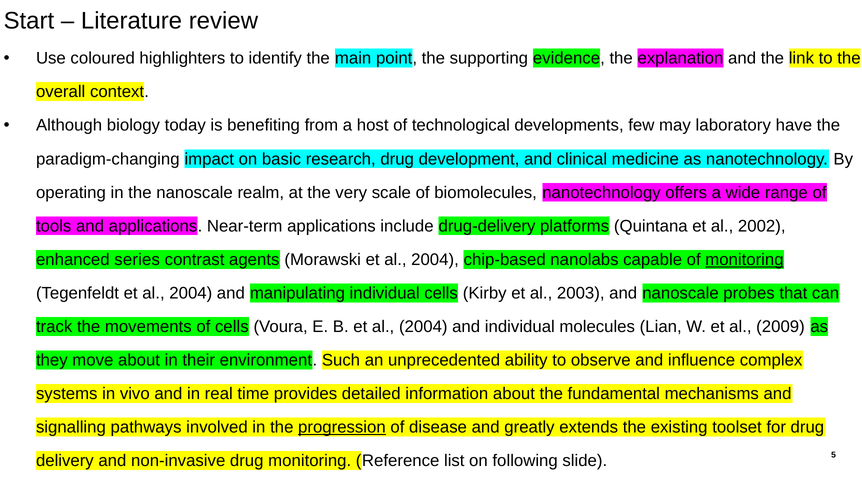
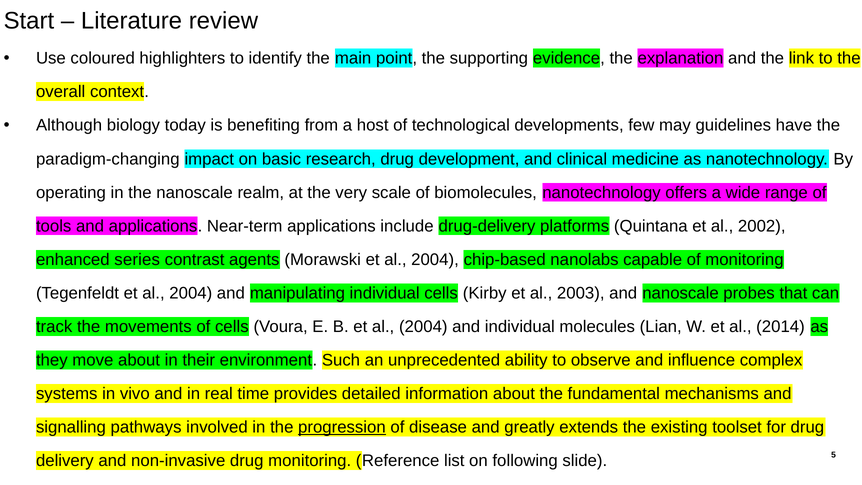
laboratory: laboratory -> guidelines
monitoring at (744, 260) underline: present -> none
2009: 2009 -> 2014
